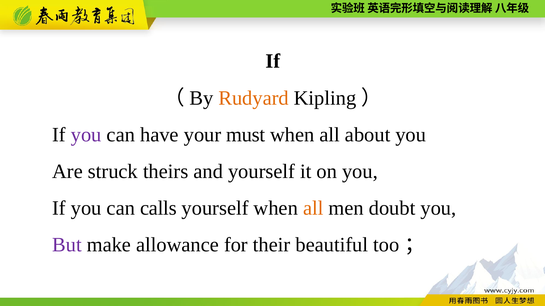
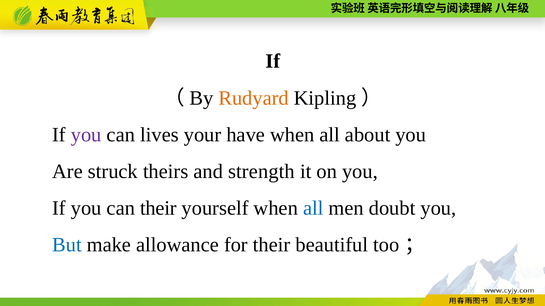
have: have -> lives
must: must -> have
and yourself: yourself -> strength
can calls: calls -> their
all at (313, 209) colour: orange -> blue
But colour: purple -> blue
